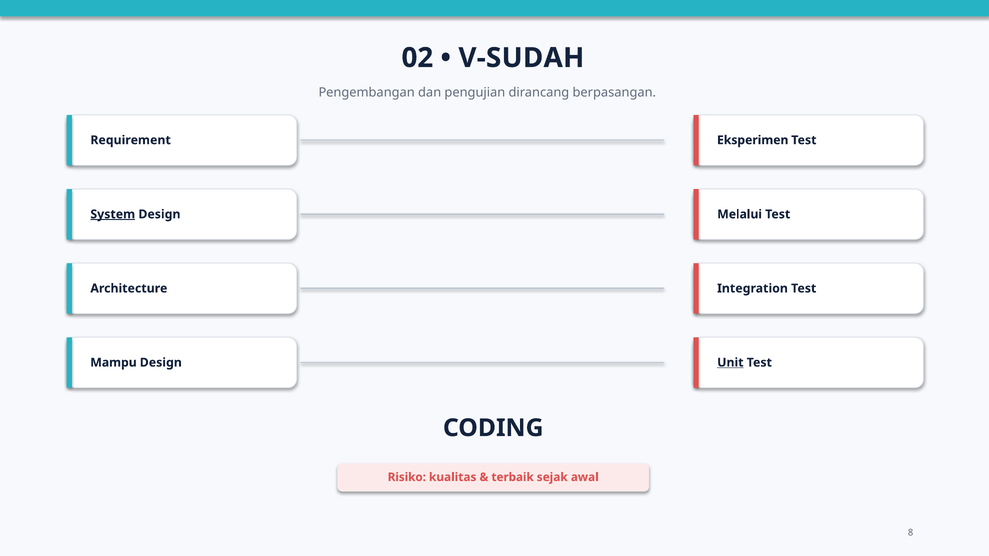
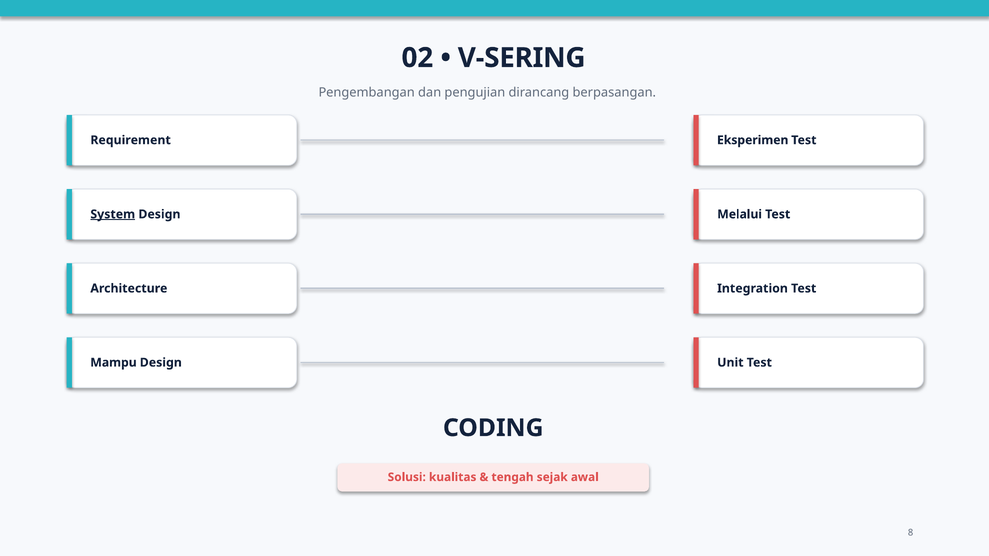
V-SUDAH: V-SUDAH -> V-SERING
Unit underline: present -> none
Risiko: Risiko -> Solusi
terbaik: terbaik -> tengah
